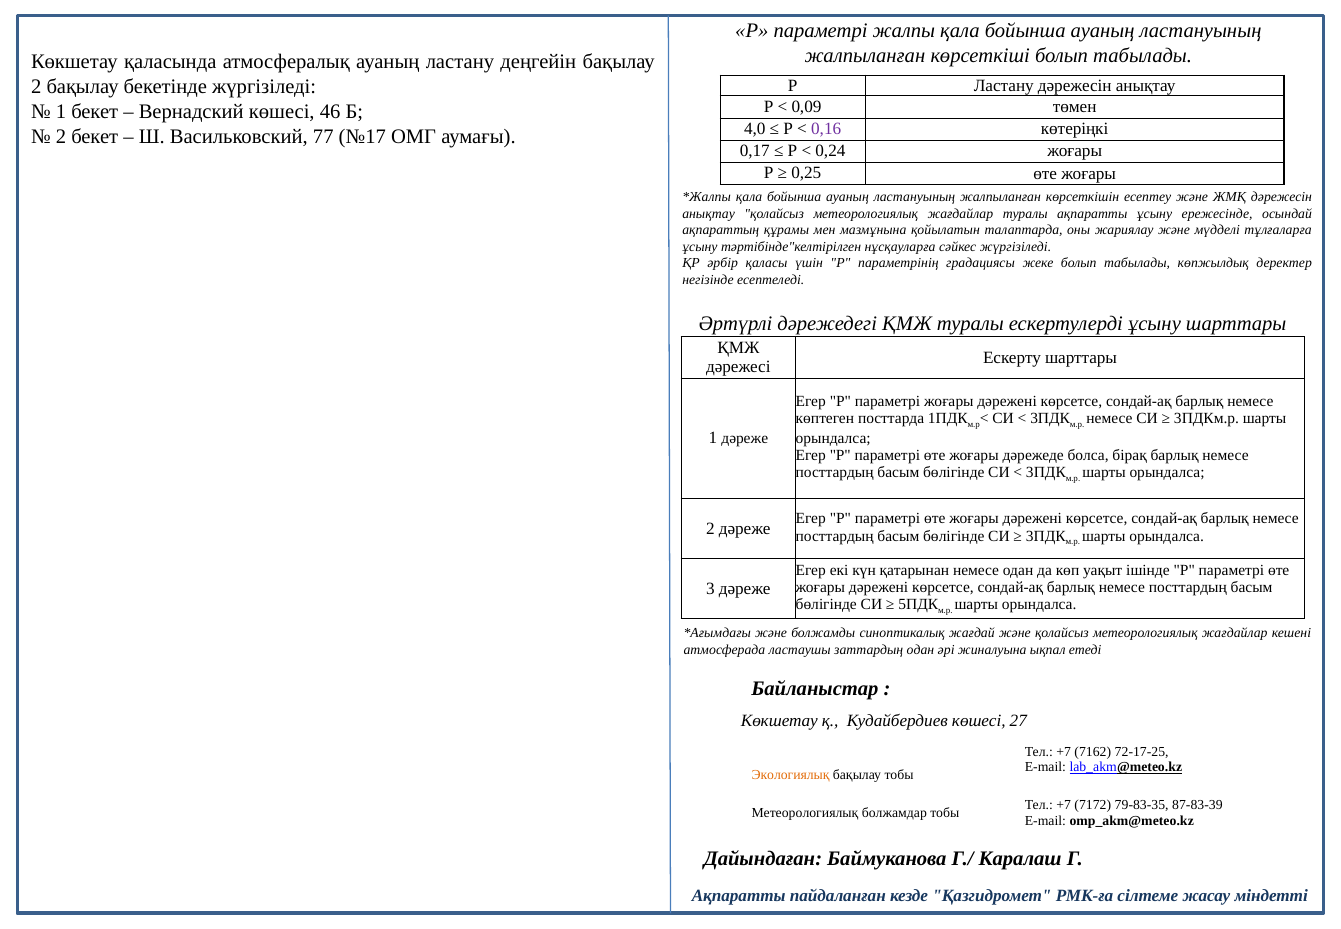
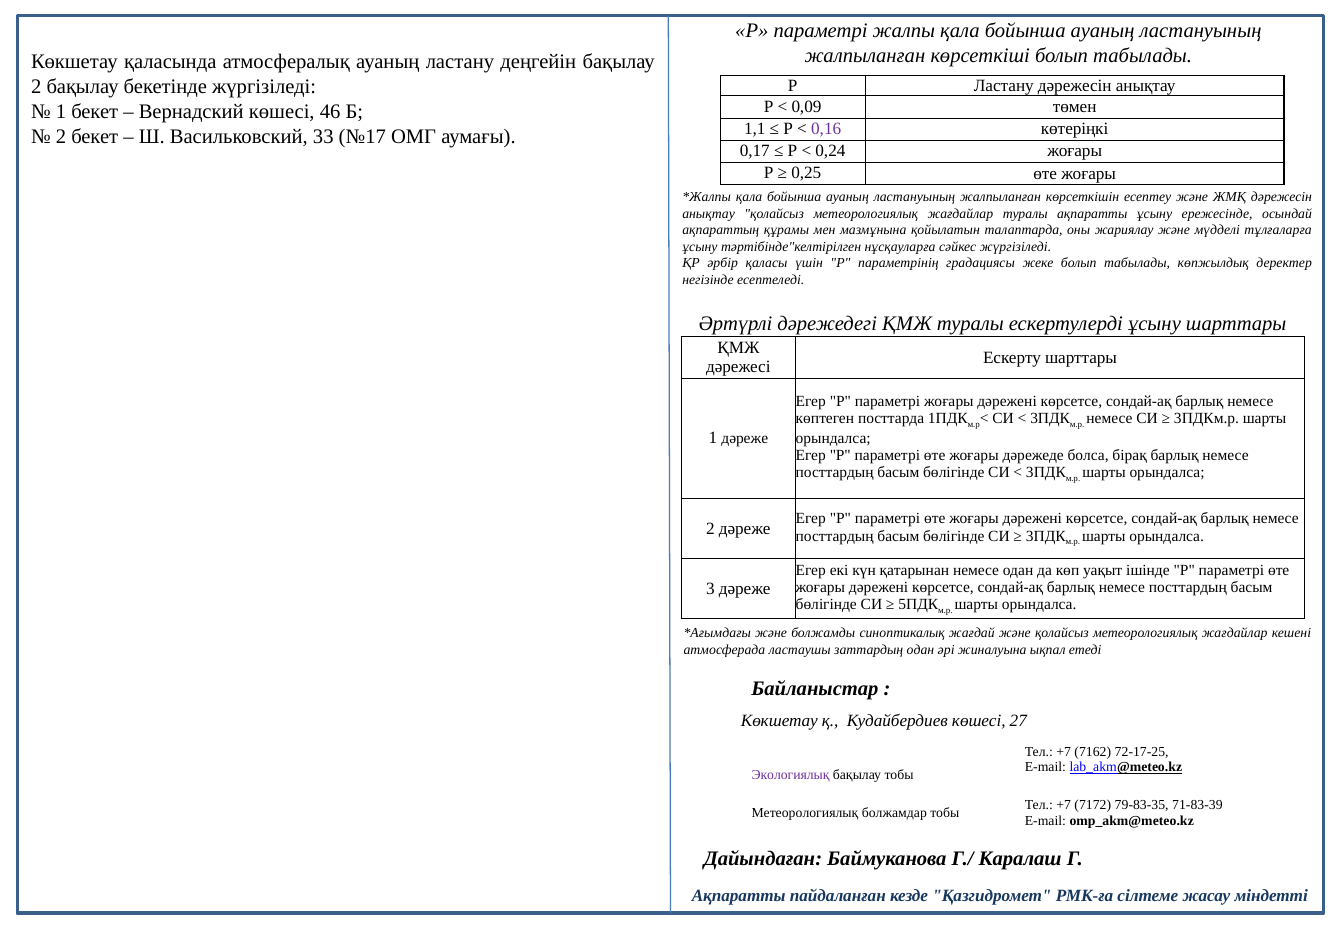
4,0: 4,0 -> 1,1
77: 77 -> 33
Экологиялық colour: orange -> purple
87-83-39: 87-83-39 -> 71-83-39
